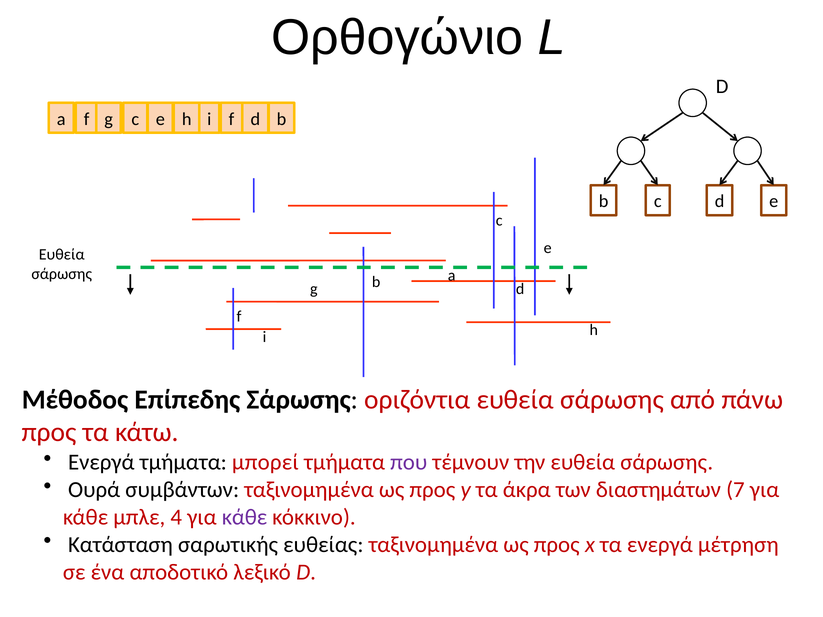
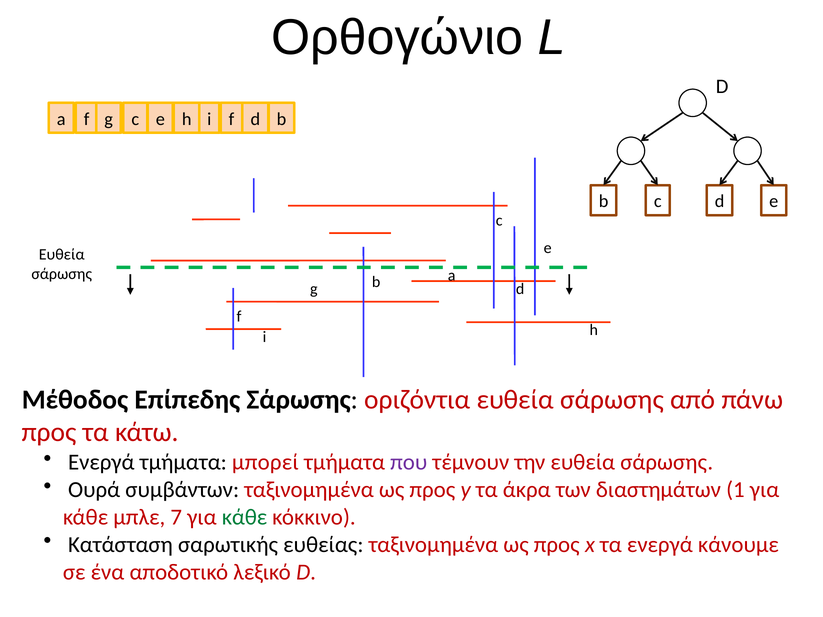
7: 7 -> 1
4: 4 -> 7
κάθε at (244, 517) colour: purple -> green
μέτρηση: μέτρηση -> κάνουμε
